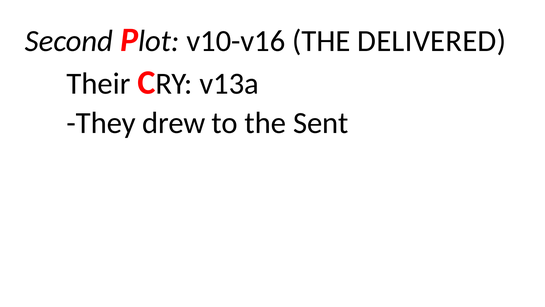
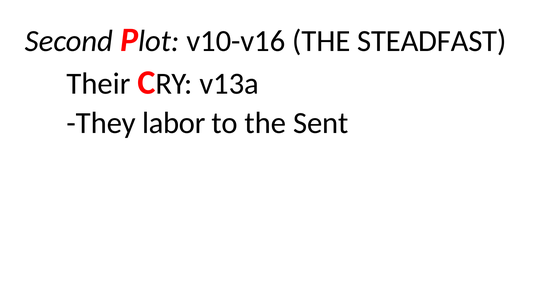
DELIVERED: DELIVERED -> STEADFAST
drew: drew -> labor
